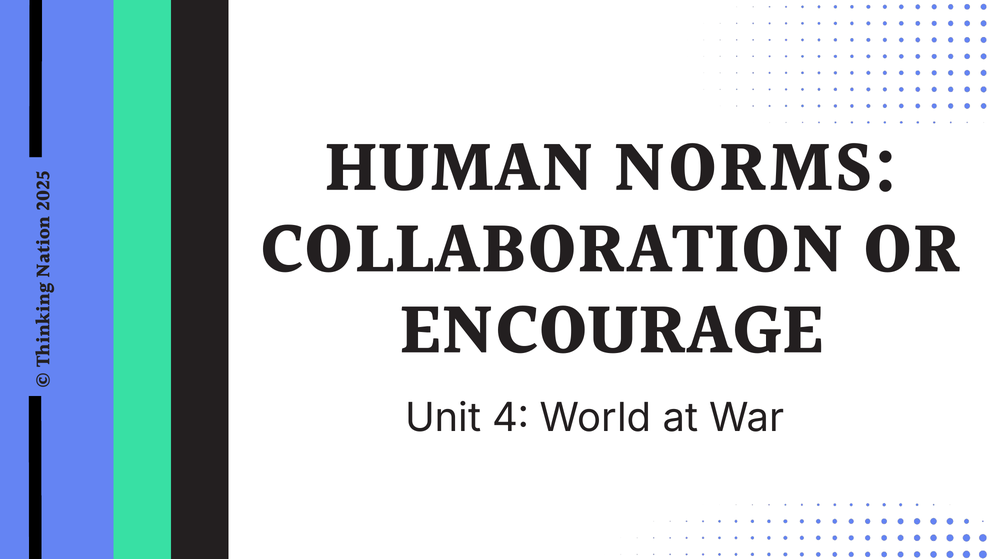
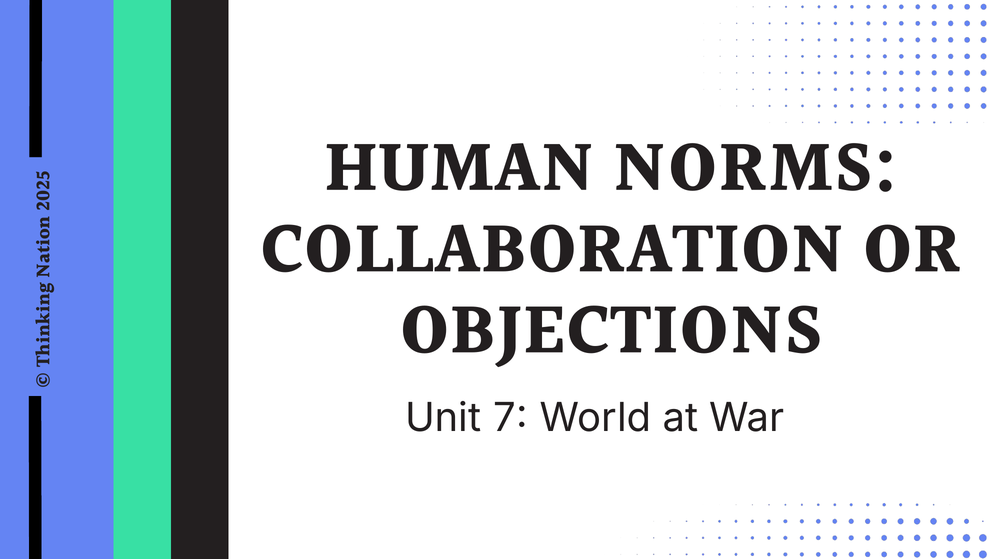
ENCOURAGE: ENCOURAGE -> OBJECTIONS
4: 4 -> 7
